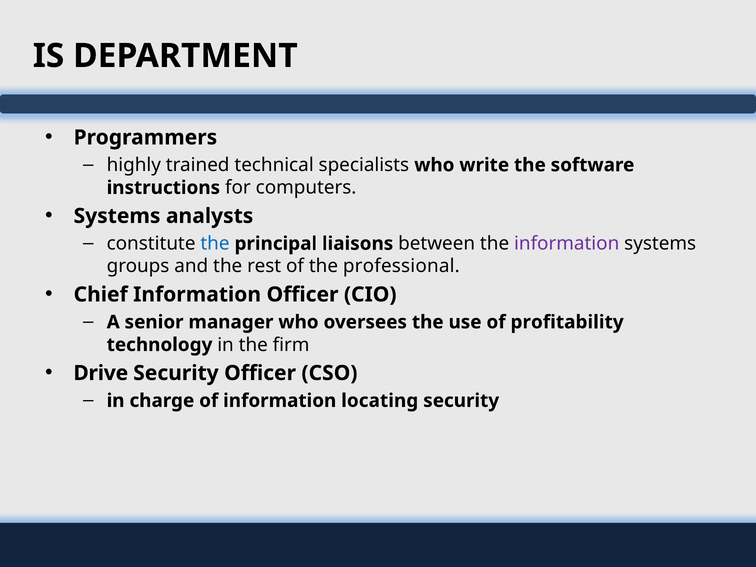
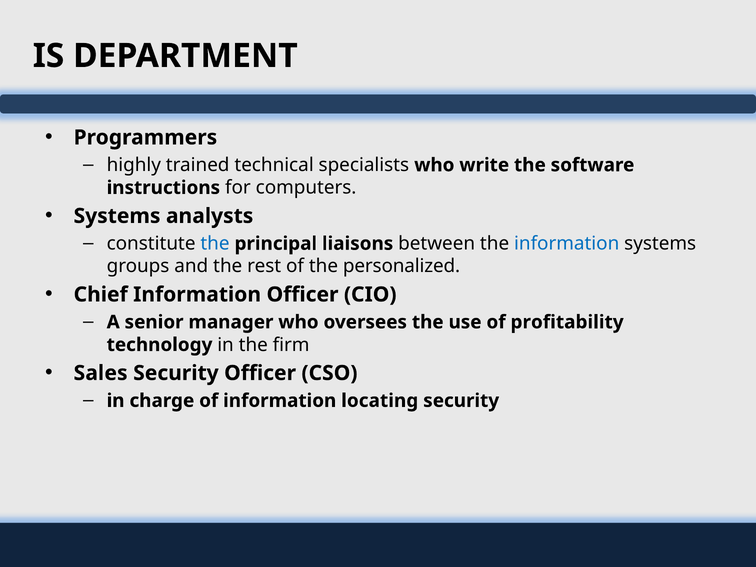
information at (567, 244) colour: purple -> blue
professional: professional -> personalized
Drive: Drive -> Sales
